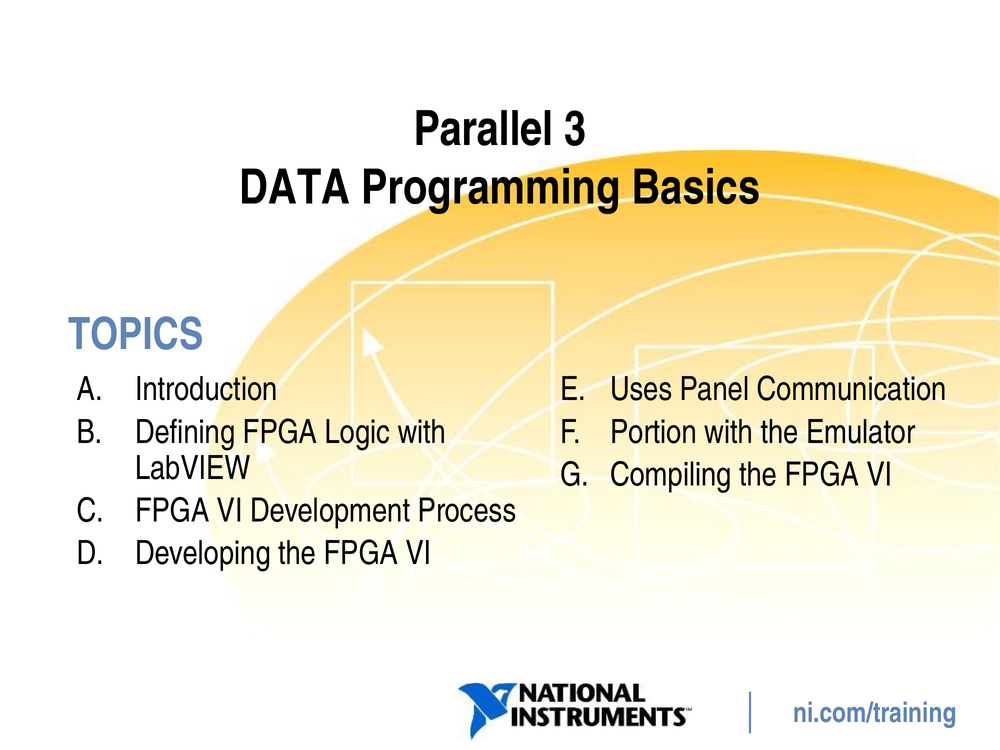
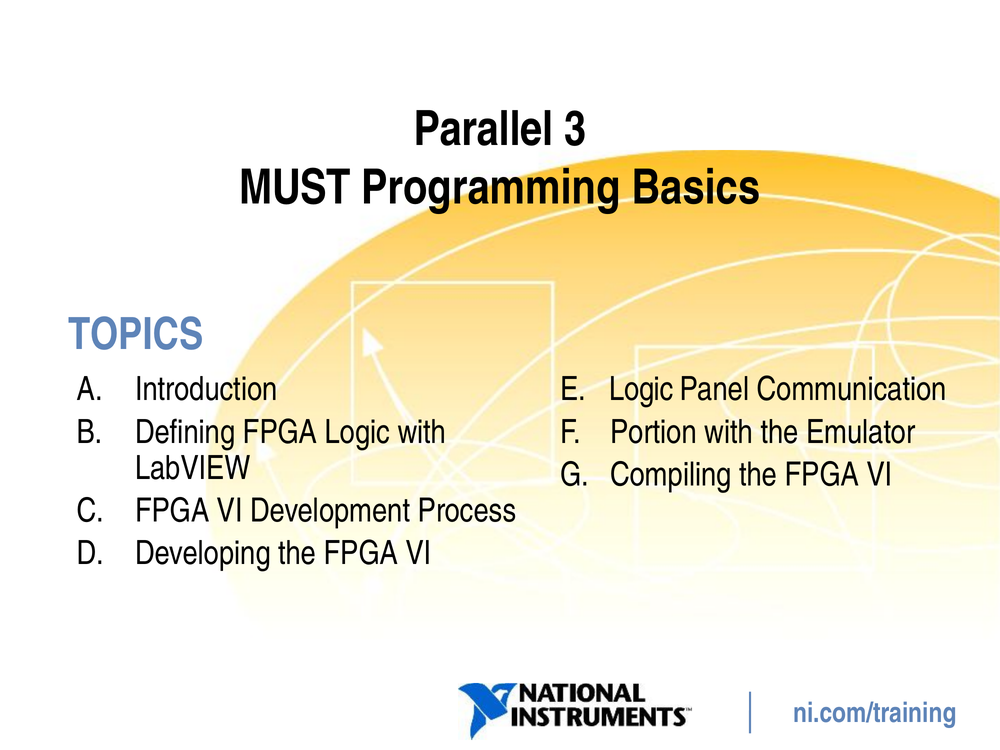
DATA: DATA -> MUST
Uses at (641, 389): Uses -> Logic
